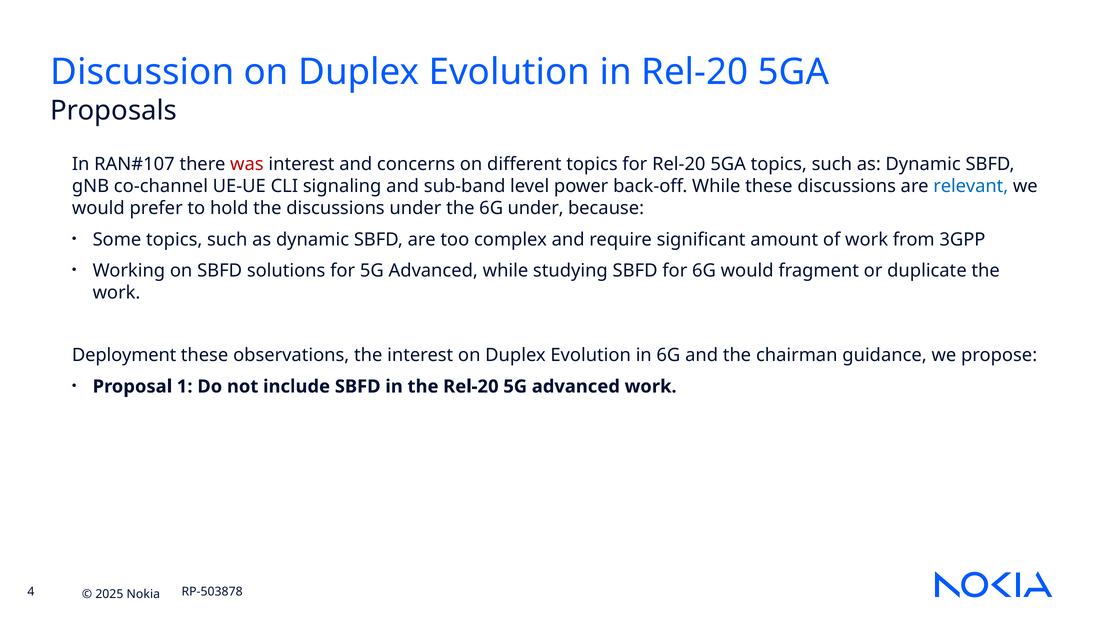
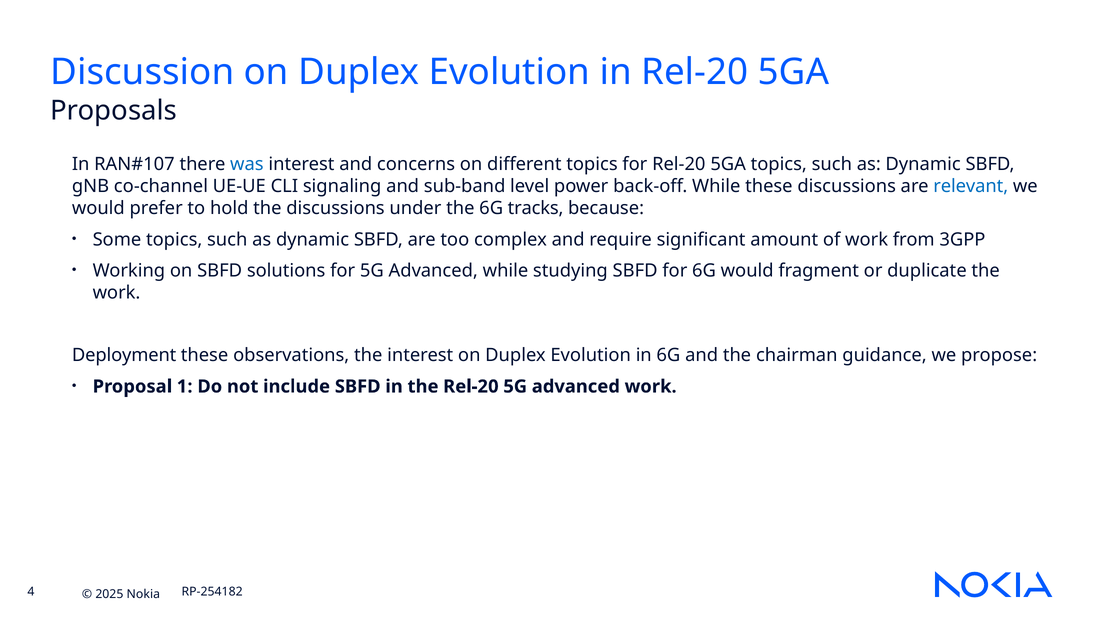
was colour: red -> blue
6G under: under -> tracks
RP-503878: RP-503878 -> RP-254182
